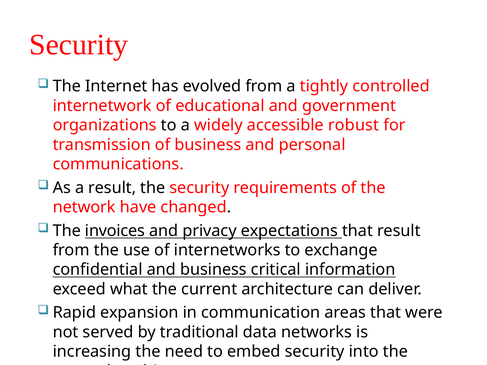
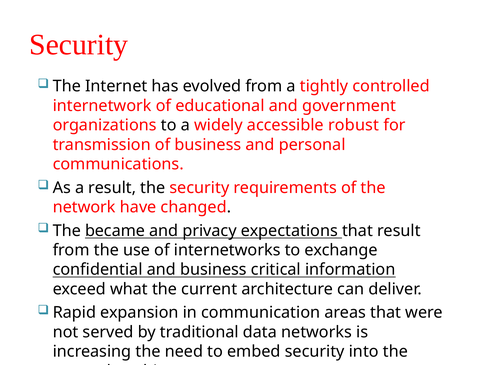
invoices: invoices -> became
